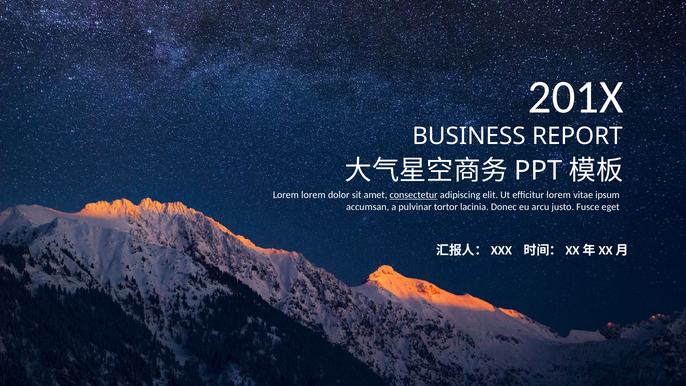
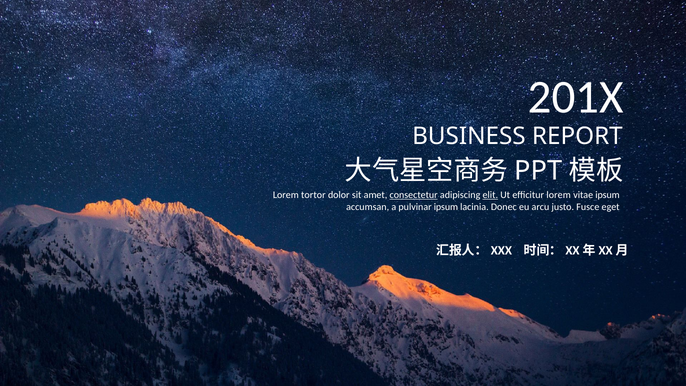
Lorem lorem: lorem -> tortor
elit underline: none -> present
pulvinar tortor: tortor -> ipsum
